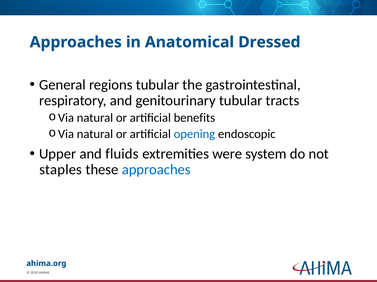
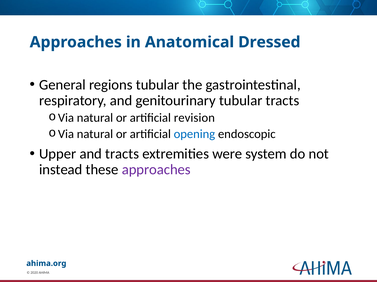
benefits: benefits -> revision
and fluids: fluids -> tracts
staples: staples -> instead
approaches at (156, 170) colour: blue -> purple
